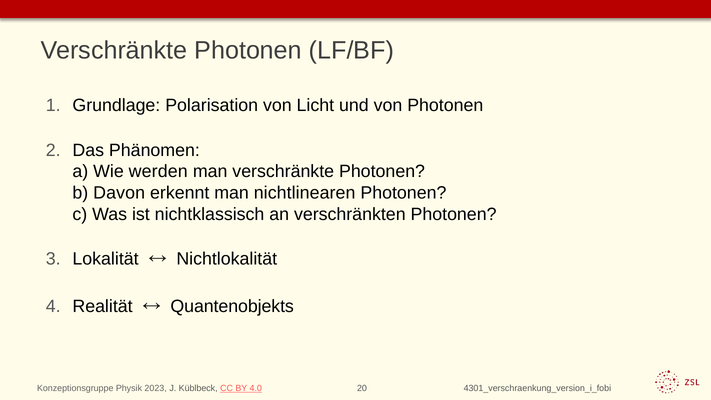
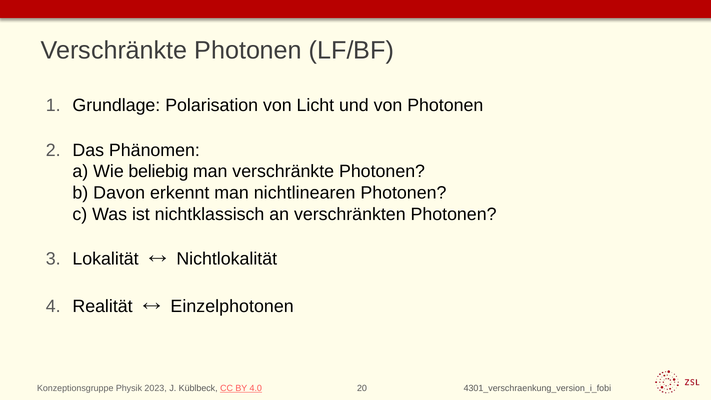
werden: werden -> beliebig
Quantenobjekts: Quantenobjekts -> Einzelphotonen
